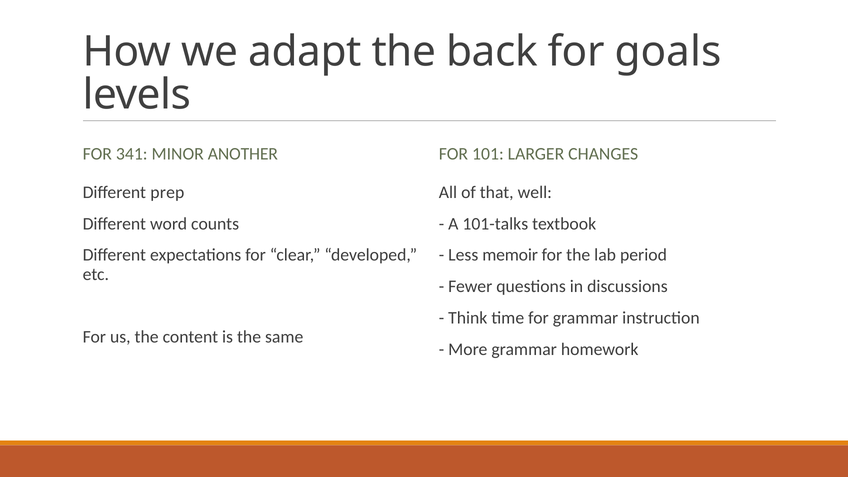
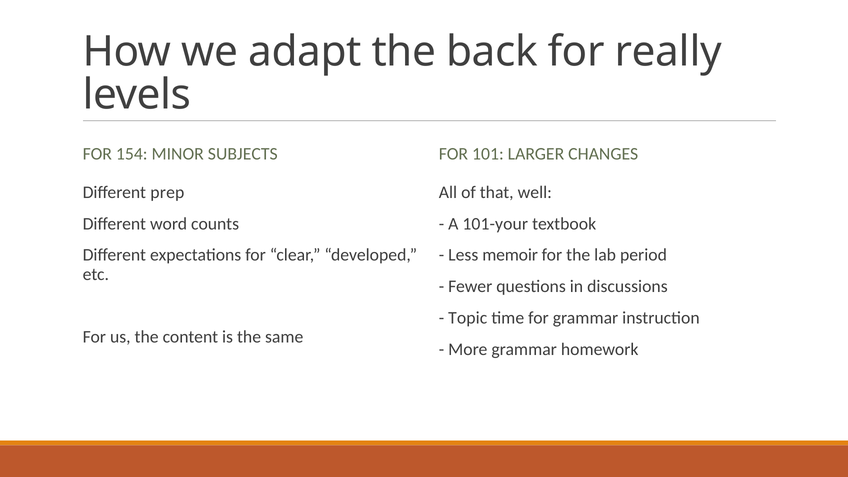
goals: goals -> really
341: 341 -> 154
ANOTHER: ANOTHER -> SUBJECTS
101-talks: 101-talks -> 101-your
Think: Think -> Topic
